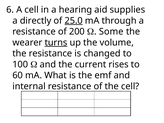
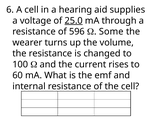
directly: directly -> voltage
200: 200 -> 596
turns underline: present -> none
